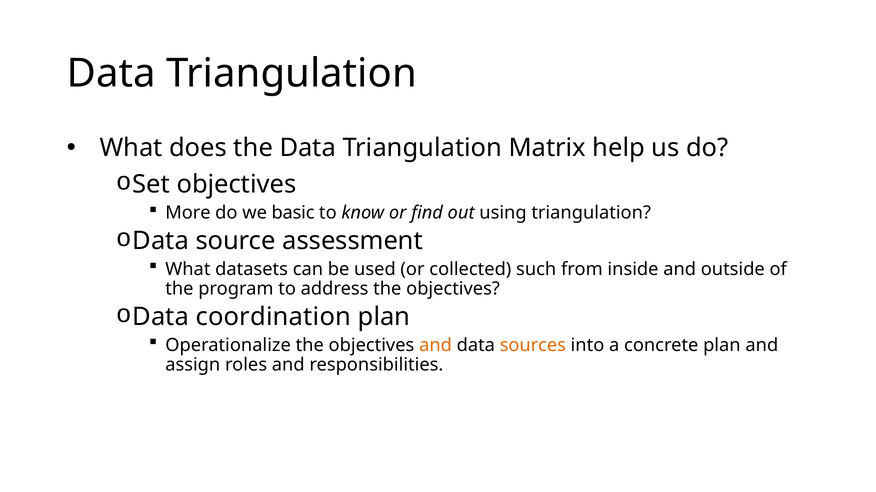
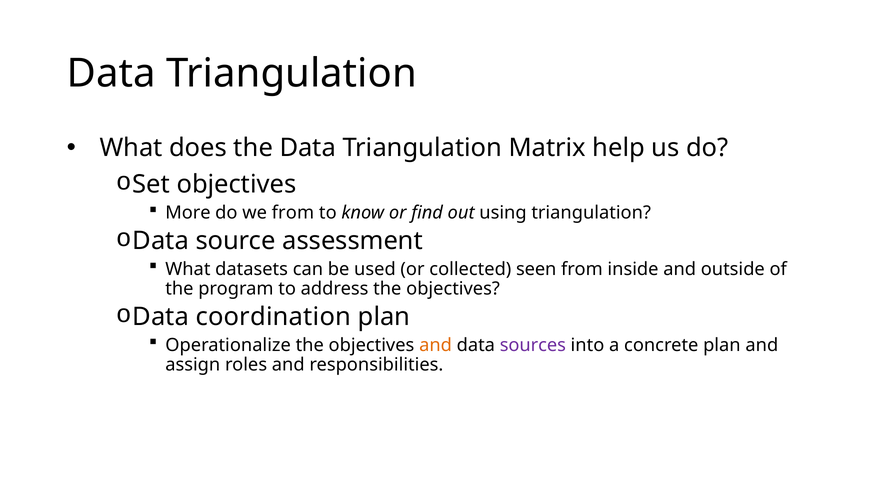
we basic: basic -> from
such: such -> seen
sources colour: orange -> purple
